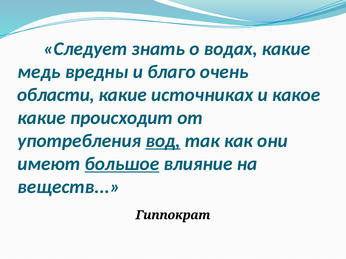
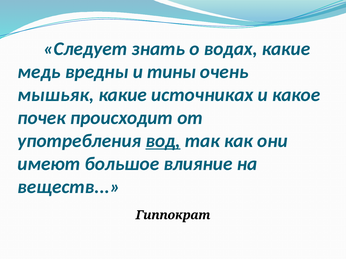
благо: благо -> тины
области: области -> мышьяк
какие at (42, 118): какие -> почек
большое underline: present -> none
